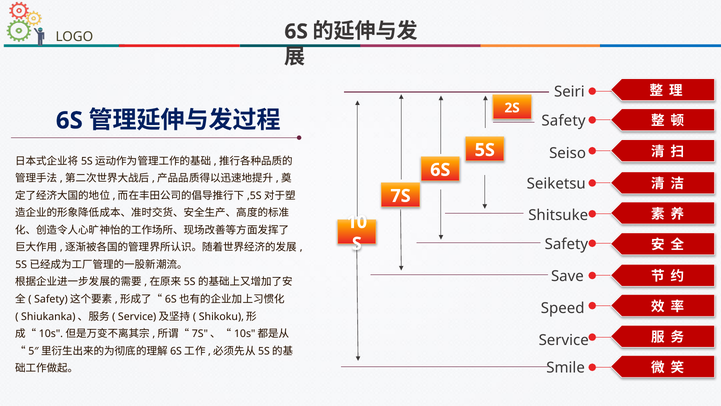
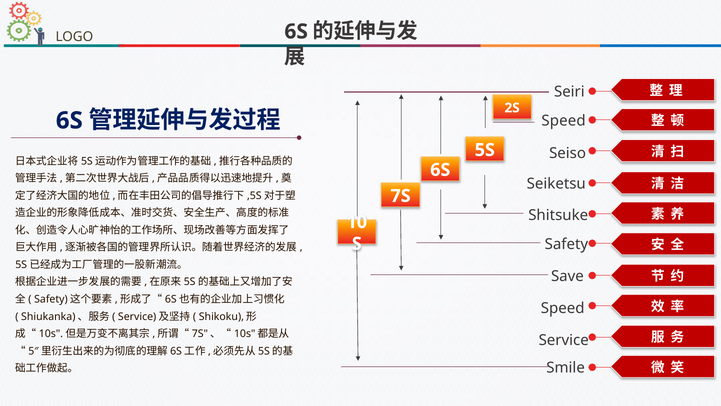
Safety at (564, 121): Safety -> Speed
